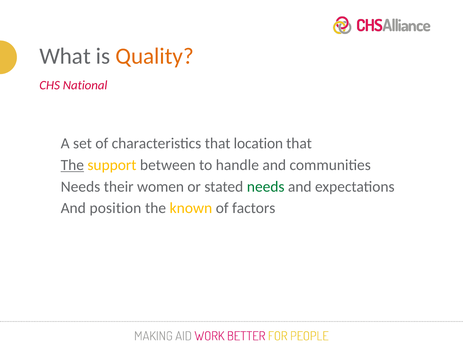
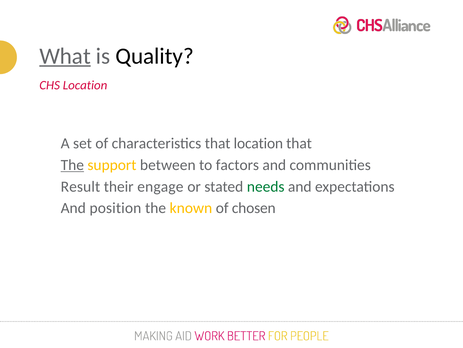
What underline: none -> present
Quality colour: orange -> black
CHS National: National -> Location
handle: handle -> factors
Needs at (80, 186): Needs -> Result
women: women -> engage
factors: factors -> chosen
